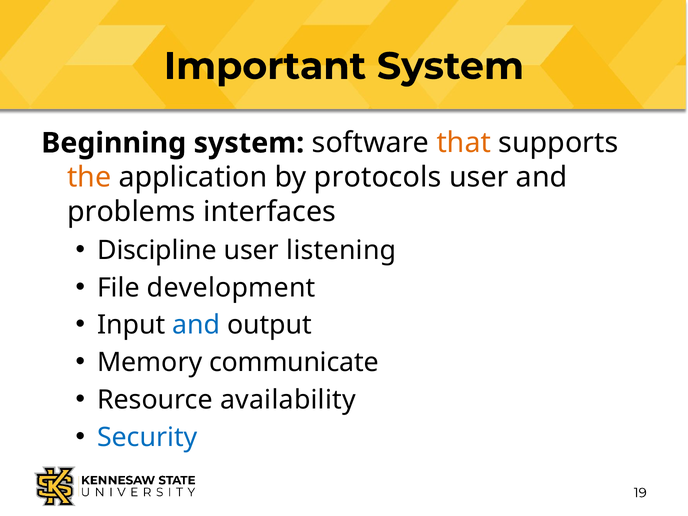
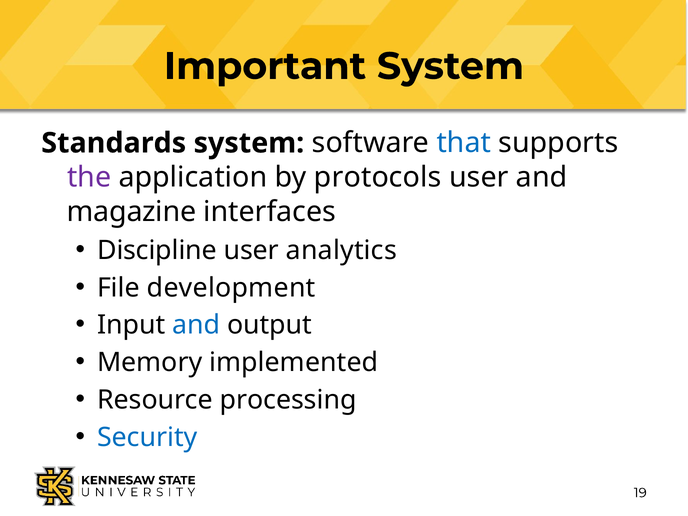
Beginning: Beginning -> Standards
that colour: orange -> blue
the colour: orange -> purple
problems: problems -> magazine
listening: listening -> analytics
communicate: communicate -> implemented
availability: availability -> processing
